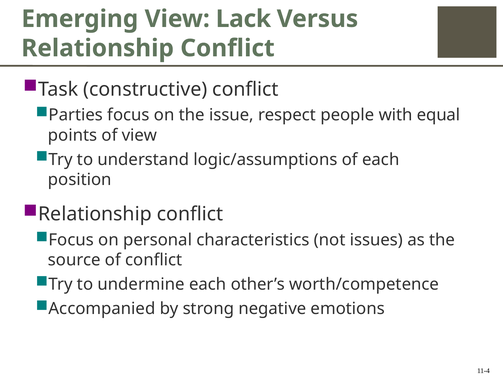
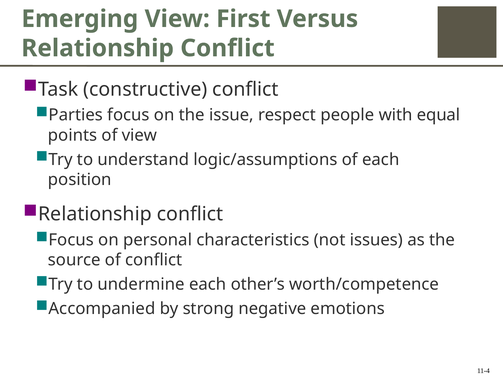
Lack: Lack -> First
